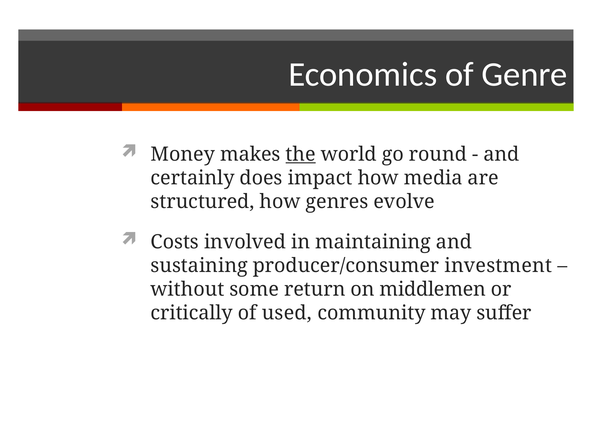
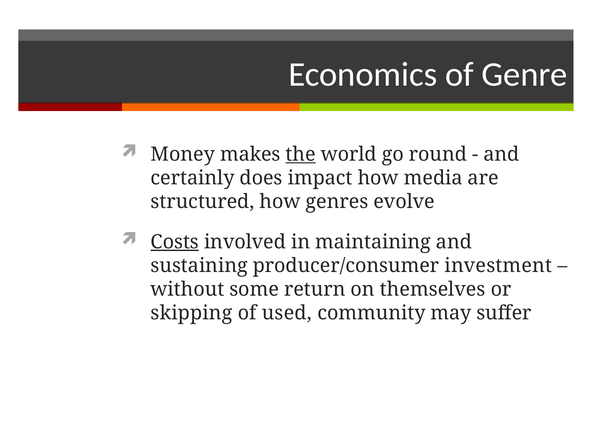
Costs underline: none -> present
middlemen: middlemen -> themselves
critically: critically -> skipping
